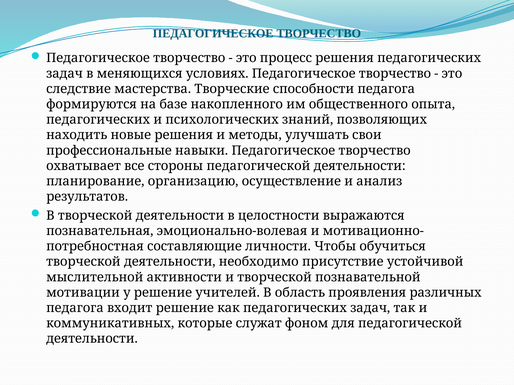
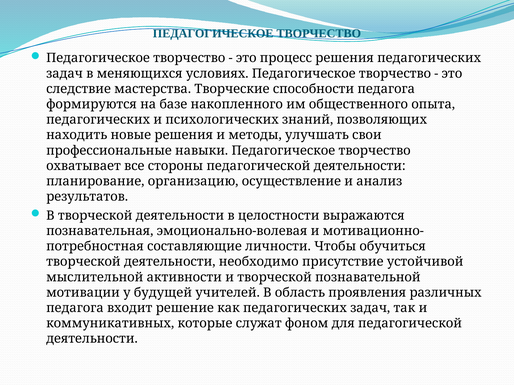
у решение: решение -> будущей
